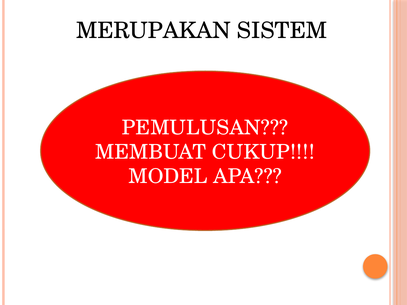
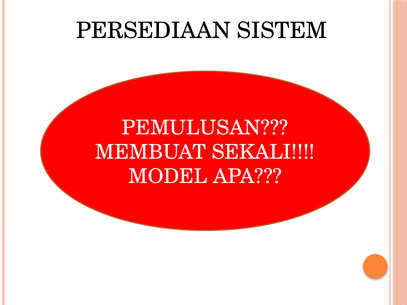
MERUPAKAN: MERUPAKAN -> PERSEDIAAN
CUKUP: CUKUP -> SEKALI
